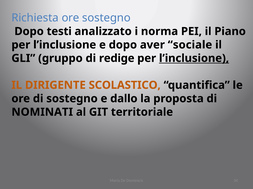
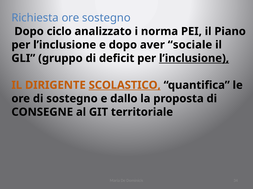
testi: testi -> ciclo
redige: redige -> deficit
SCOLASTICO underline: none -> present
NOMINATI: NOMINATI -> CONSEGNE
